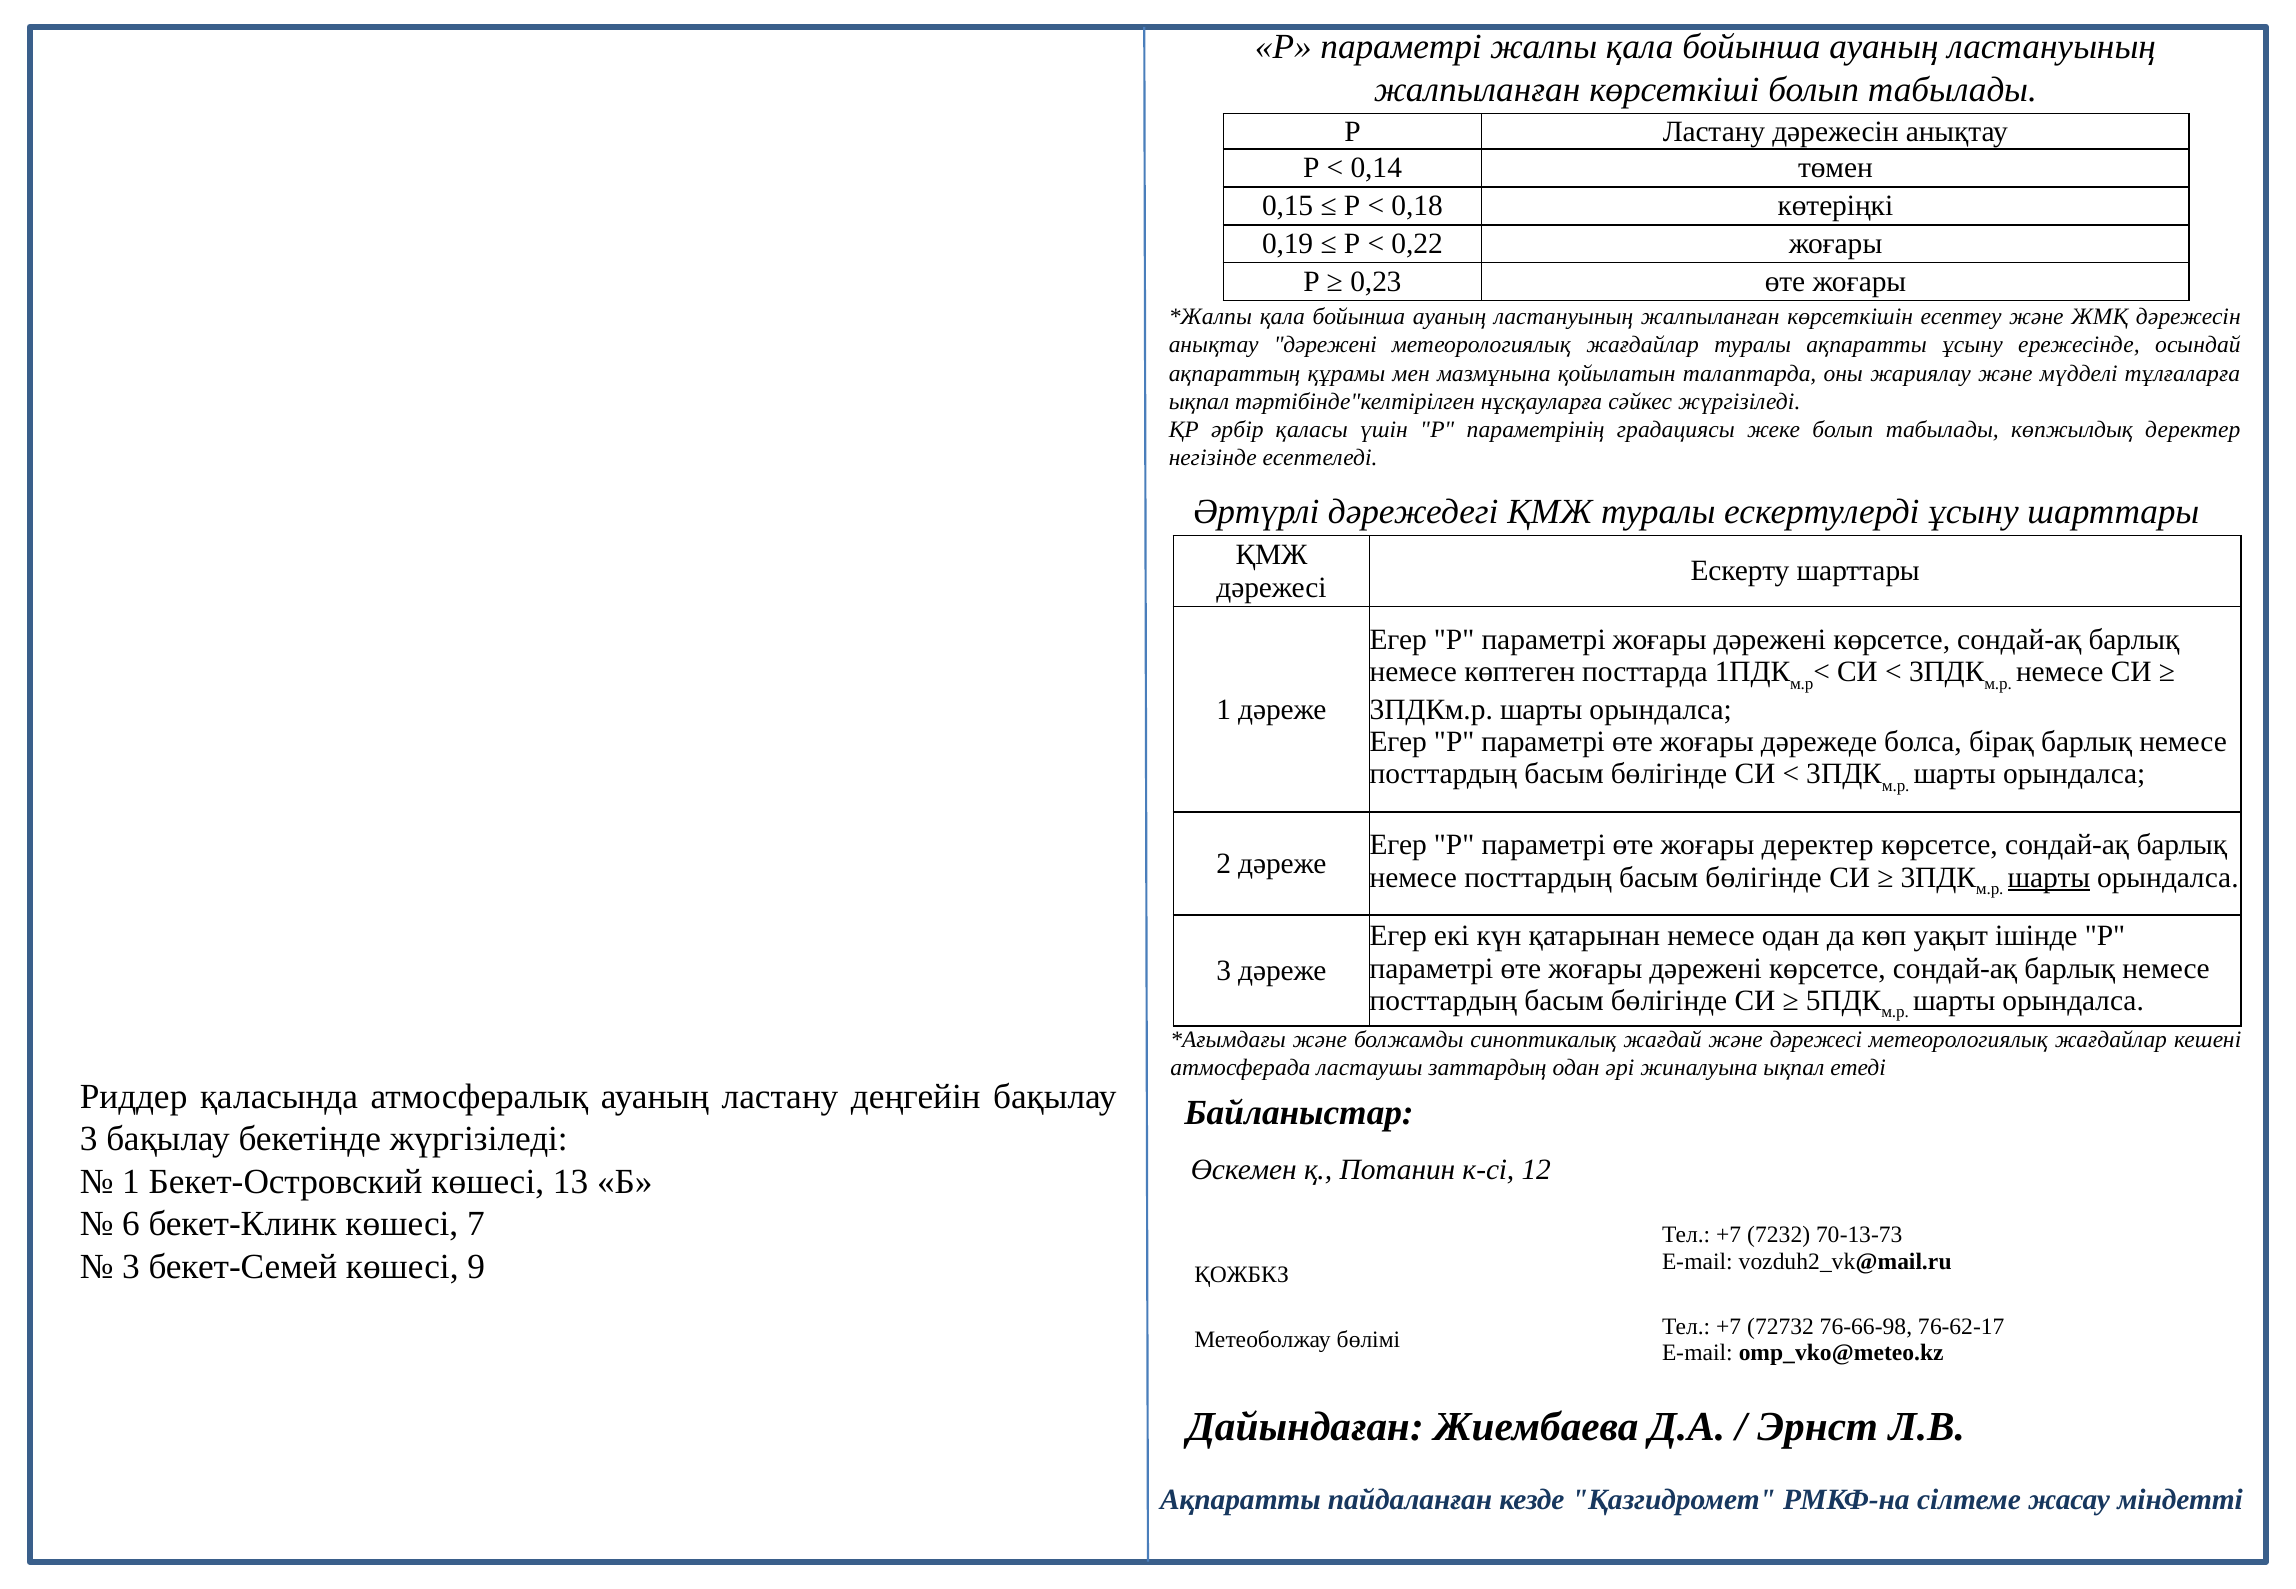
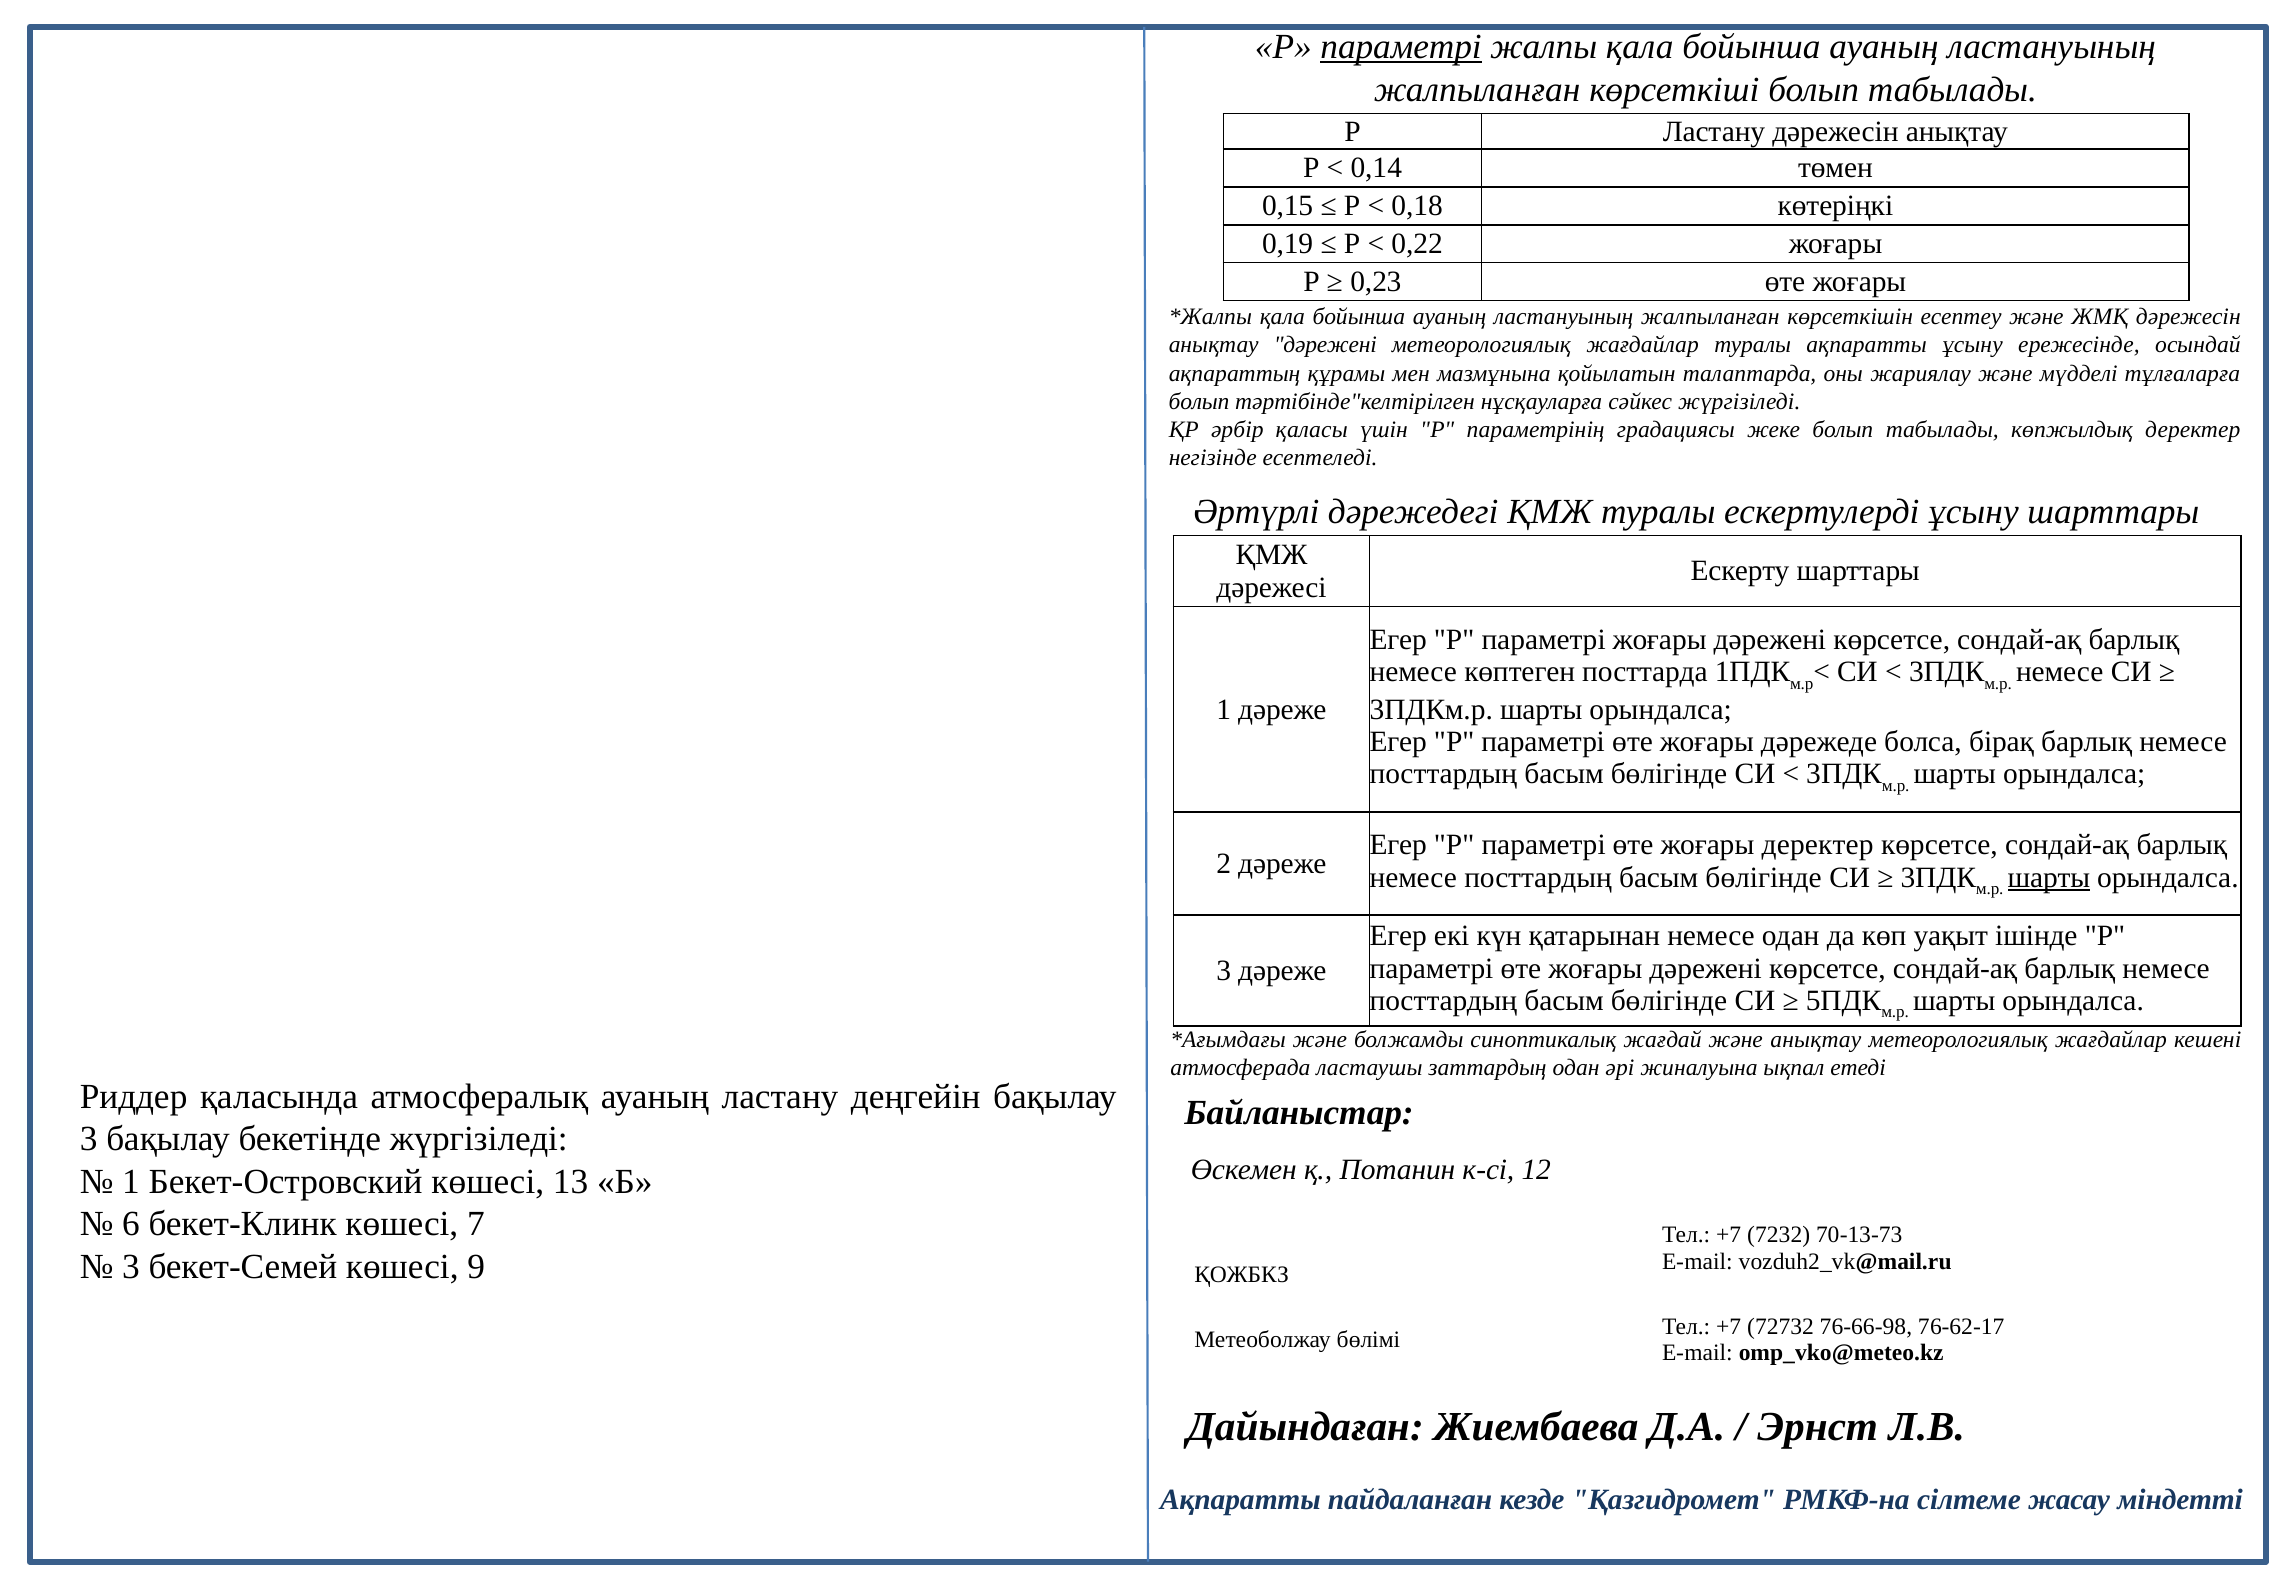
параметрі at (1401, 47) underline: none -> present
ықпал at (1199, 402): ықпал -> болып
және дәрежесі: дәрежесі -> анықтау
